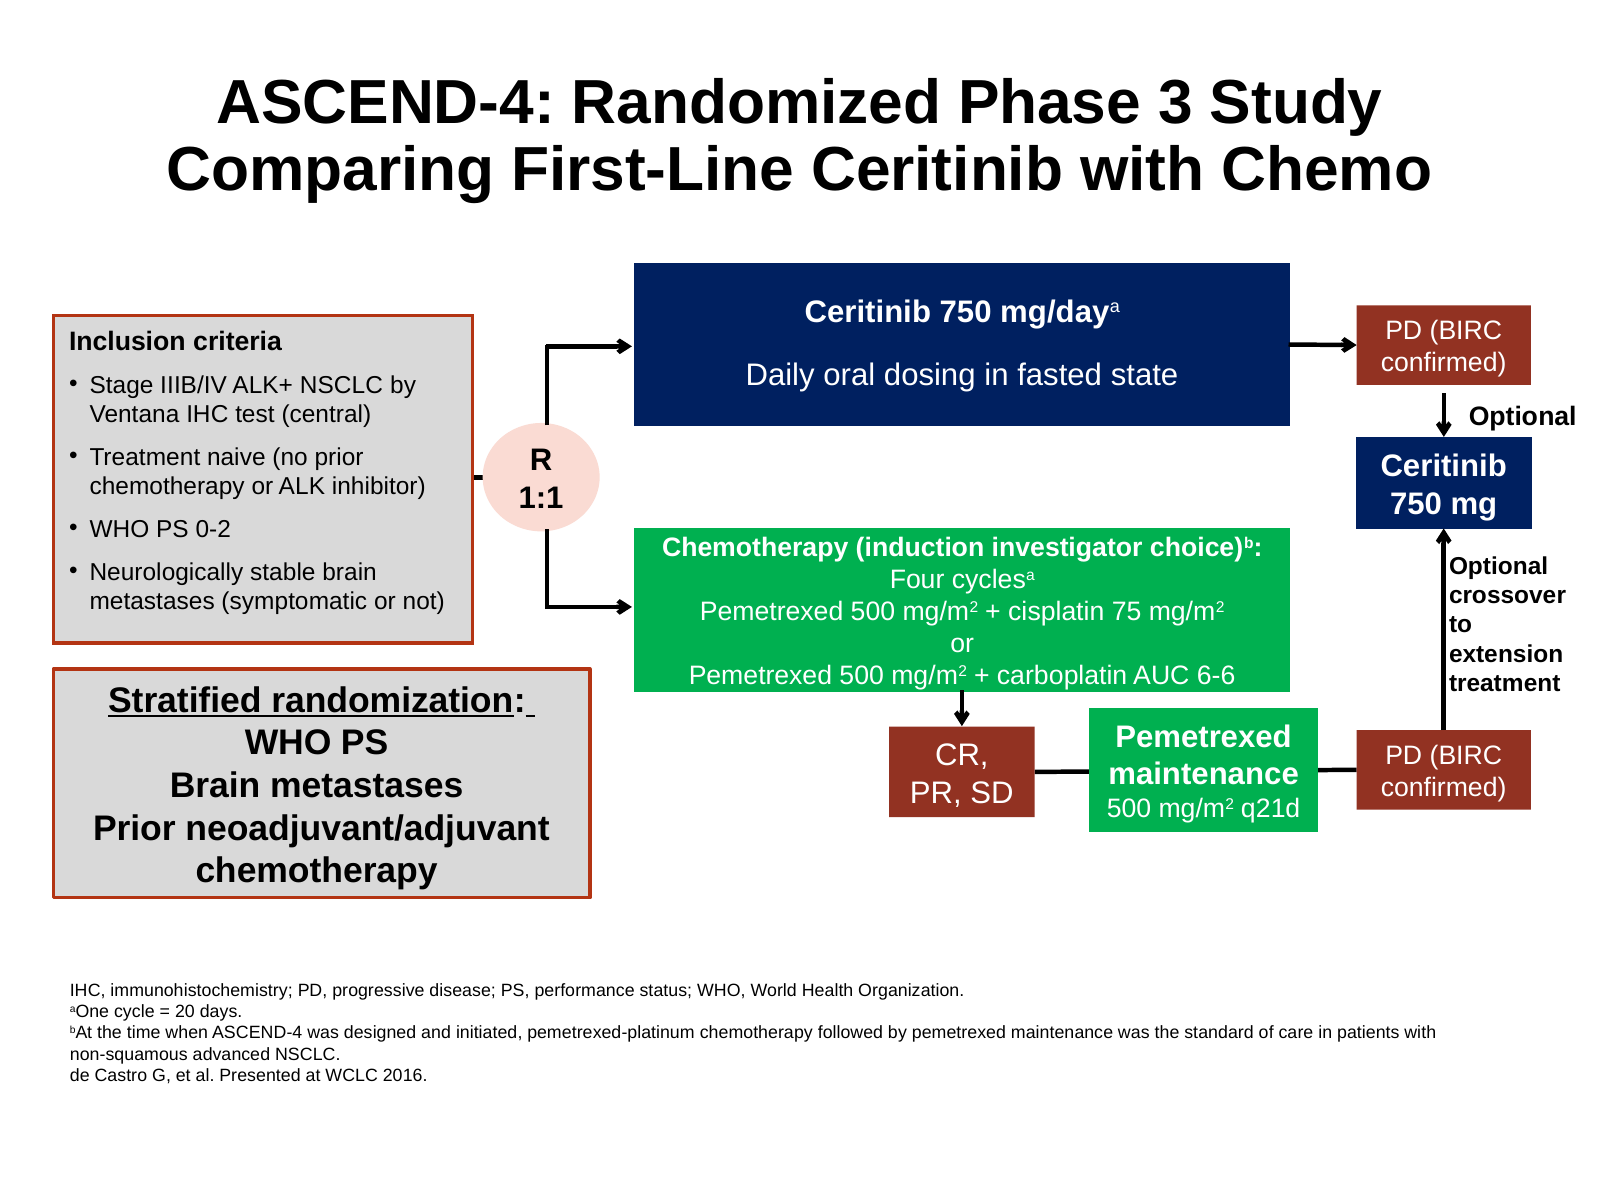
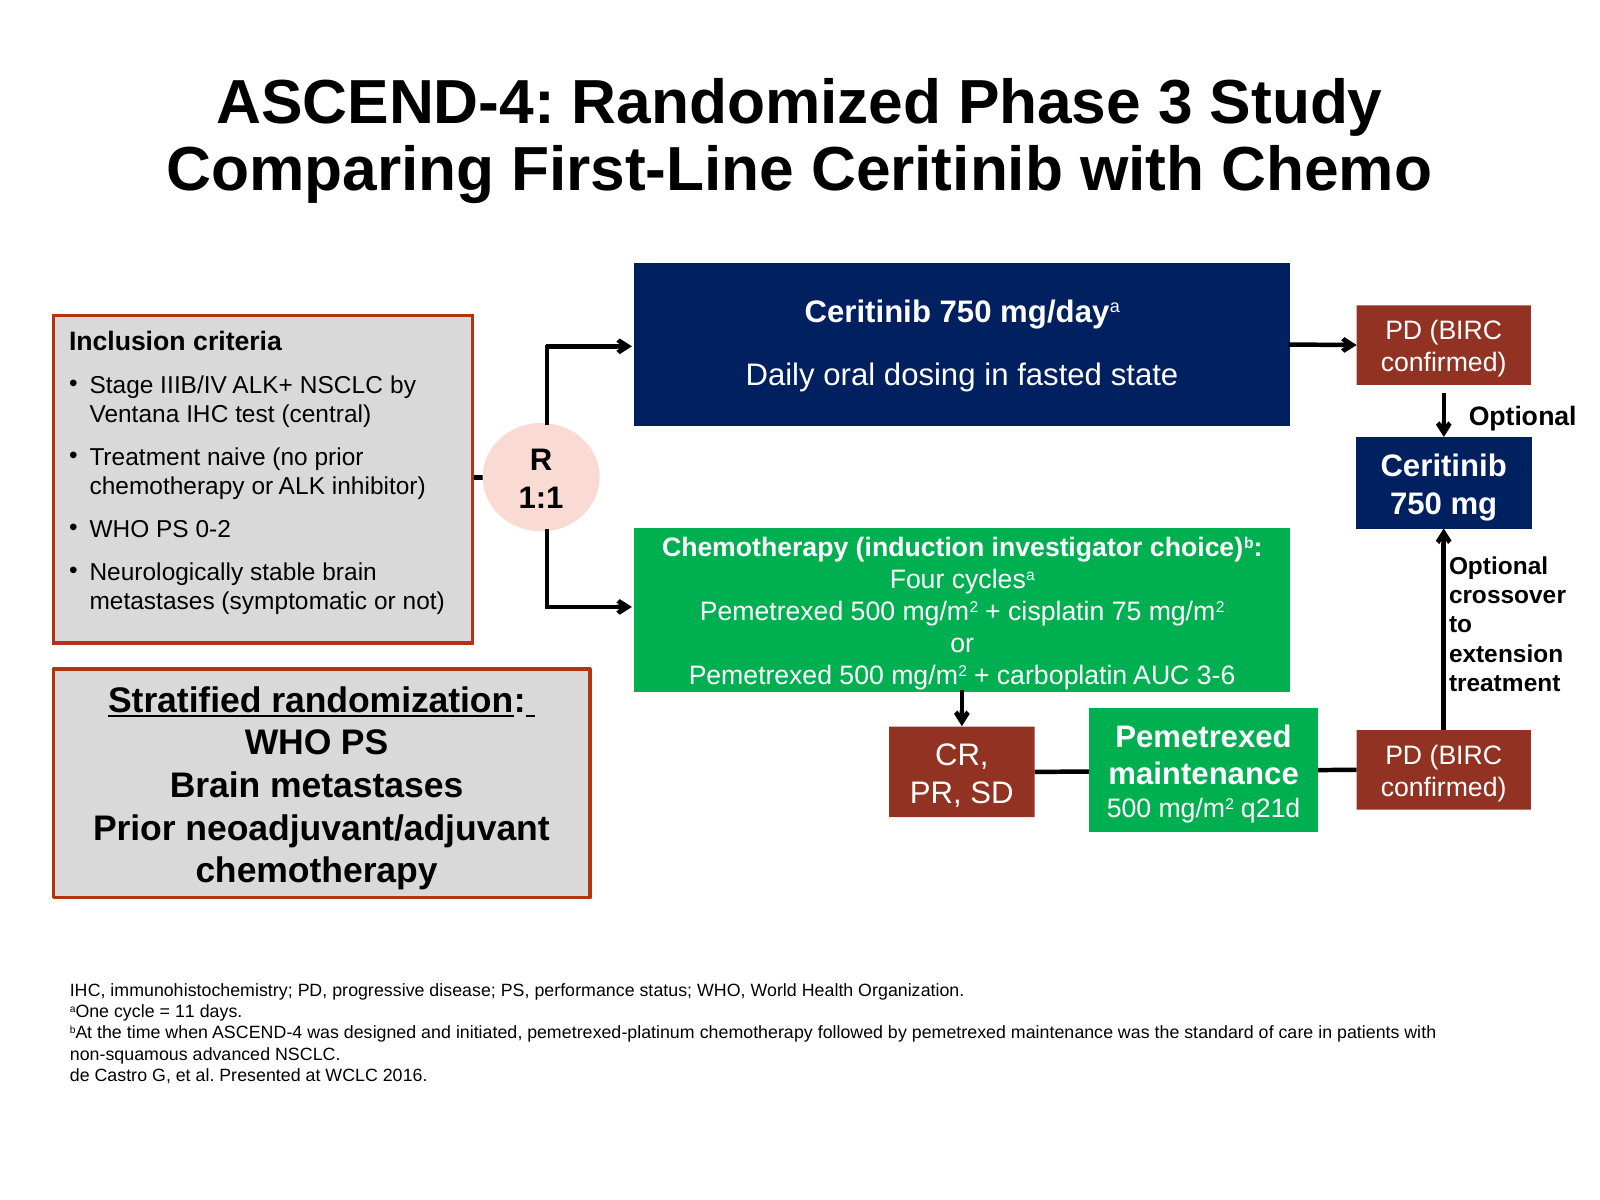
6-6: 6-6 -> 3-6
20: 20 -> 11
